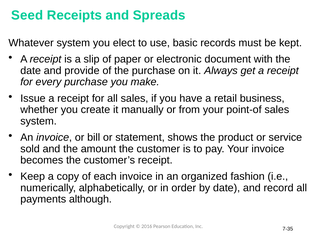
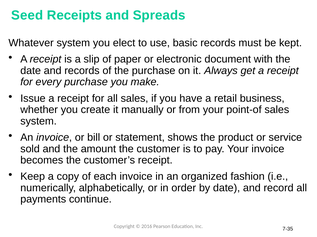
and provide: provide -> records
although: although -> continue
